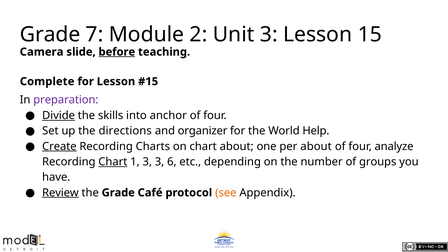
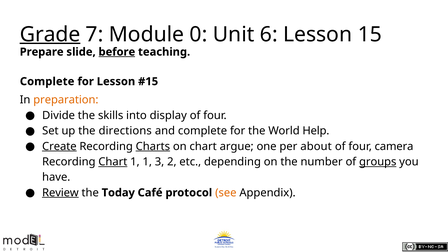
Grade at (50, 34) underline: none -> present
2: 2 -> 0
Unit 3: 3 -> 6
Camera: Camera -> Prepare
preparation colour: purple -> orange
Divide underline: present -> none
anchor: anchor -> display
and organizer: organizer -> complete
Charts underline: none -> present
chart about: about -> argue
analyze: analyze -> camera
1 3: 3 -> 1
6: 6 -> 2
groups underline: none -> present
the Grade: Grade -> Today
